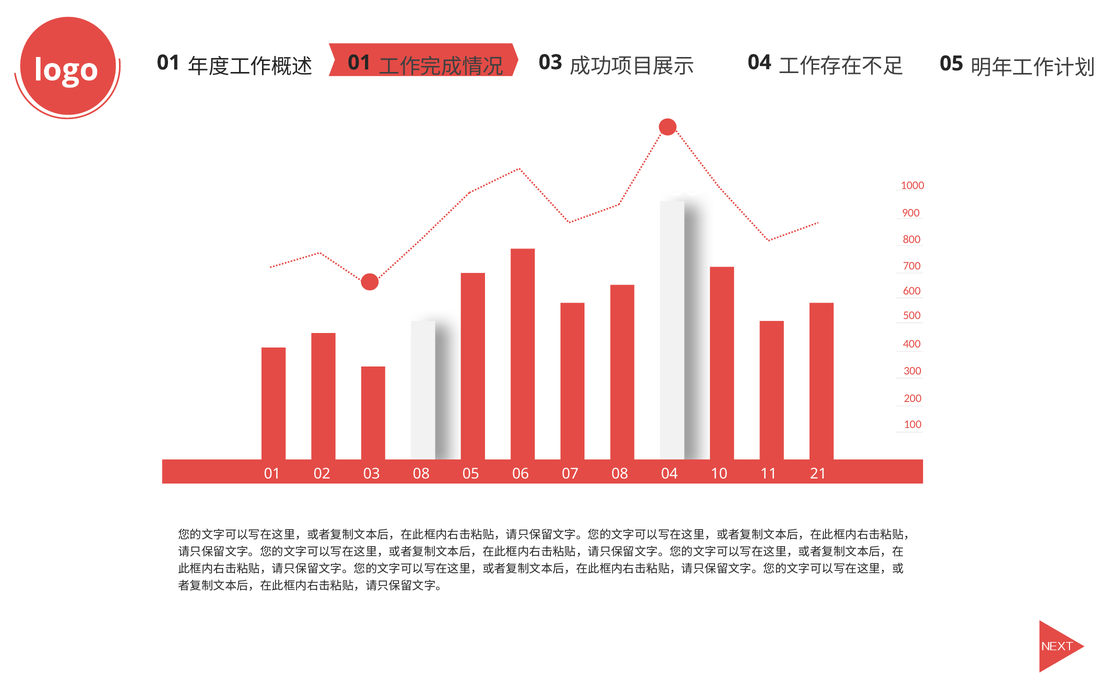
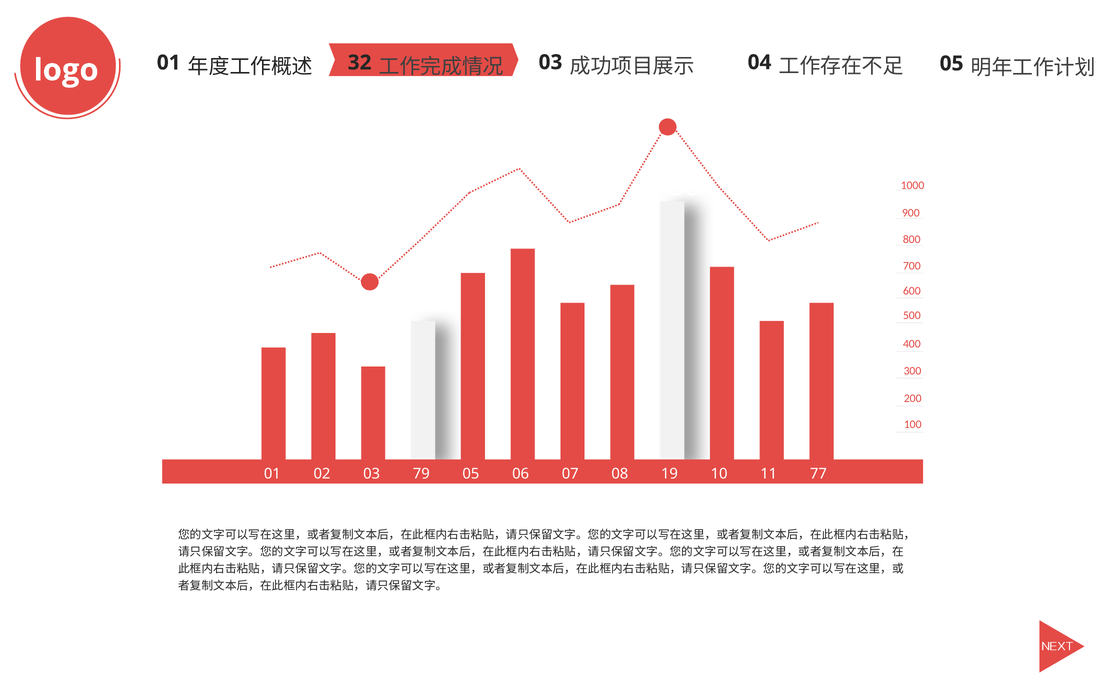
01 at (360, 63): 01 -> 32
03 08: 08 -> 79
08 04: 04 -> 19
21: 21 -> 77
